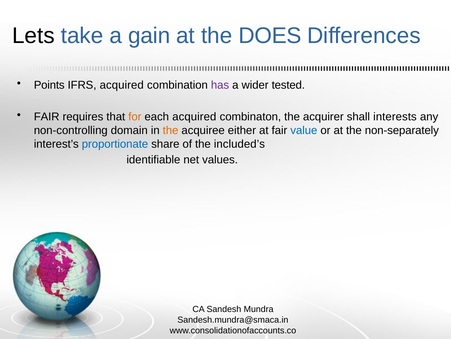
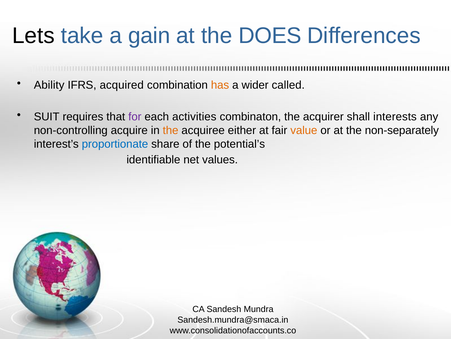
Points: Points -> Ability
has colour: purple -> orange
tested: tested -> called
FAIR at (47, 117): FAIR -> SUIT
for colour: orange -> purple
each acquired: acquired -> activities
domain: domain -> acquire
value colour: blue -> orange
included’s: included’s -> potential’s
